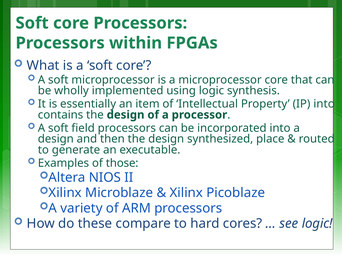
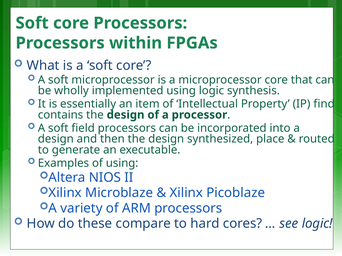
IP into: into -> find
of those: those -> using
